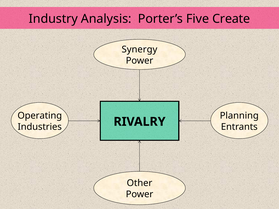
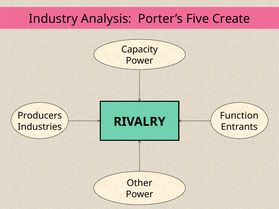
Synergy: Synergy -> Capacity
Operating: Operating -> Producers
Planning: Planning -> Function
